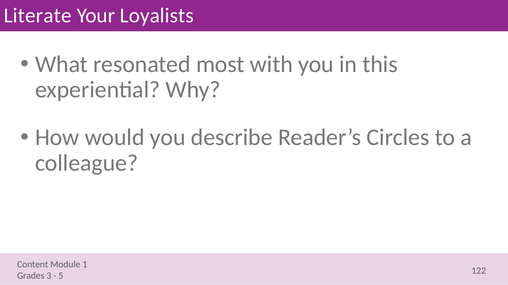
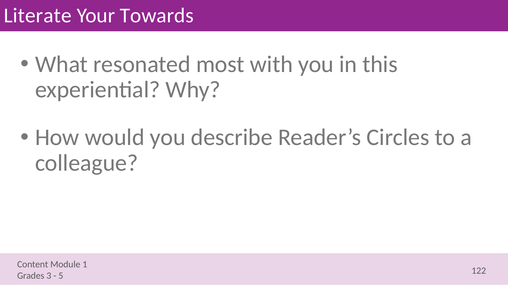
Loyalists: Loyalists -> Towards
